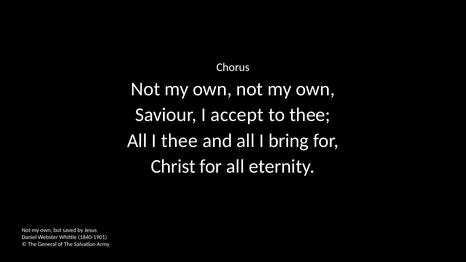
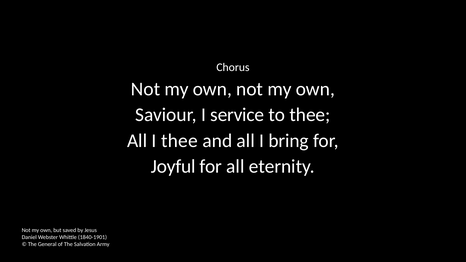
accept: accept -> service
Christ: Christ -> Joyful
